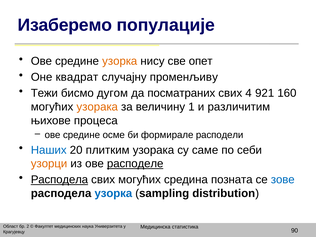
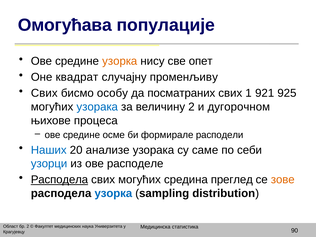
Изаберемо: Изаберемо -> Омогућава
Тежи at (44, 93): Тежи -> Свих
дугом: дугом -> особу
4: 4 -> 1
160: 160 -> 925
узорака at (97, 107) colour: orange -> blue
величину 1: 1 -> 2
различитим: различитим -> дугорочном
плитким: плитким -> анализе
узорци colour: orange -> blue
расподеле underline: present -> none
позната: позната -> преглед
зове colour: blue -> orange
